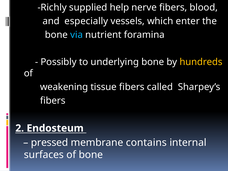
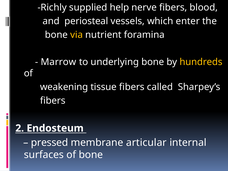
especially: especially -> periosteal
via colour: light blue -> yellow
Possibly: Possibly -> Marrow
contains: contains -> articular
